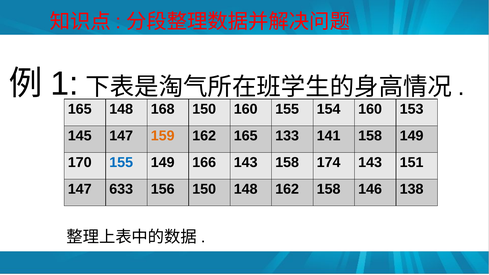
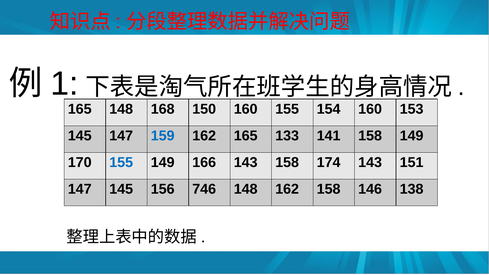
159 colour: orange -> blue
147 633: 633 -> 145
156 150: 150 -> 746
